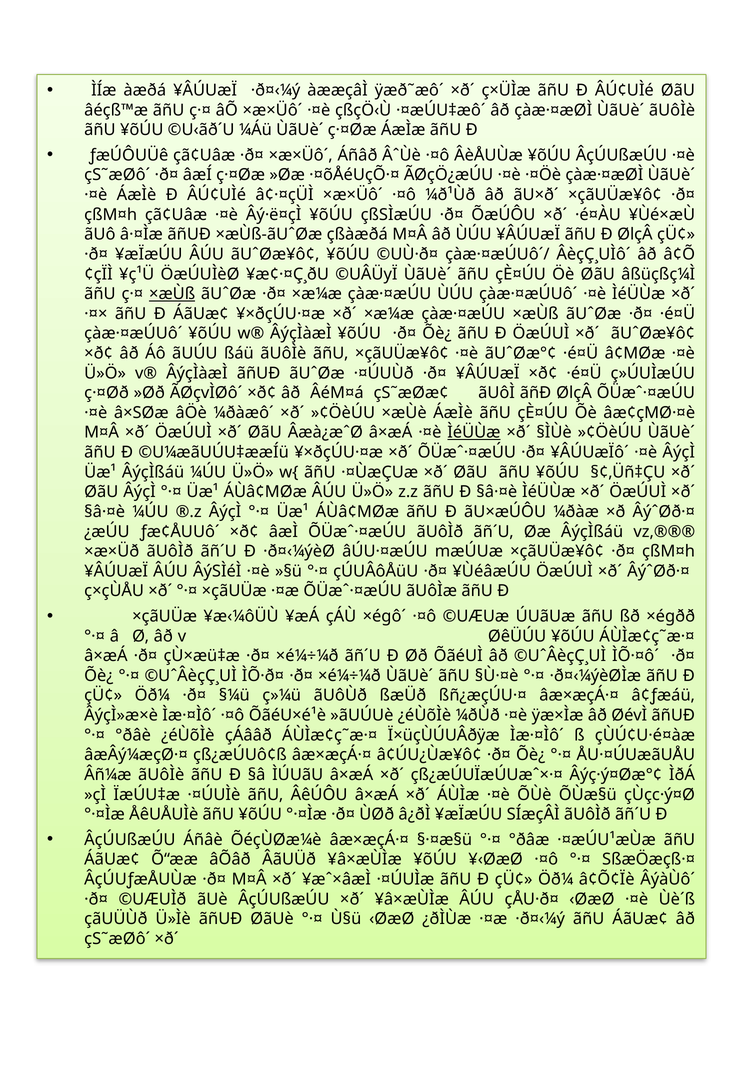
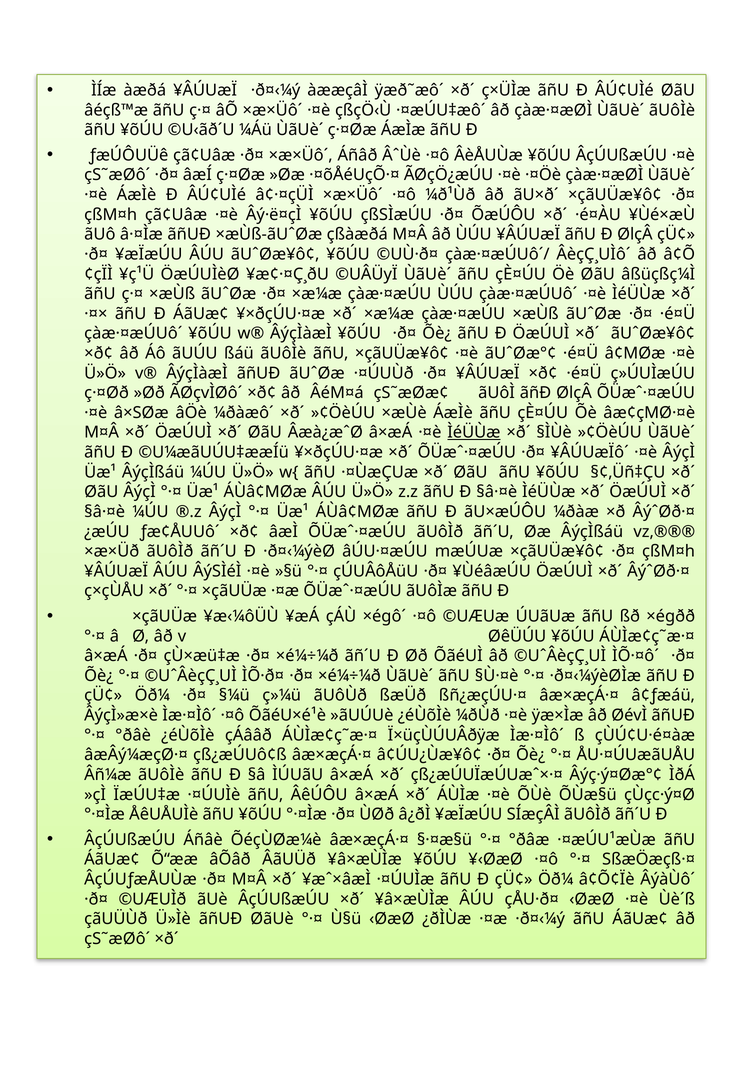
×æÙß at (172, 294) underline: present -> none
